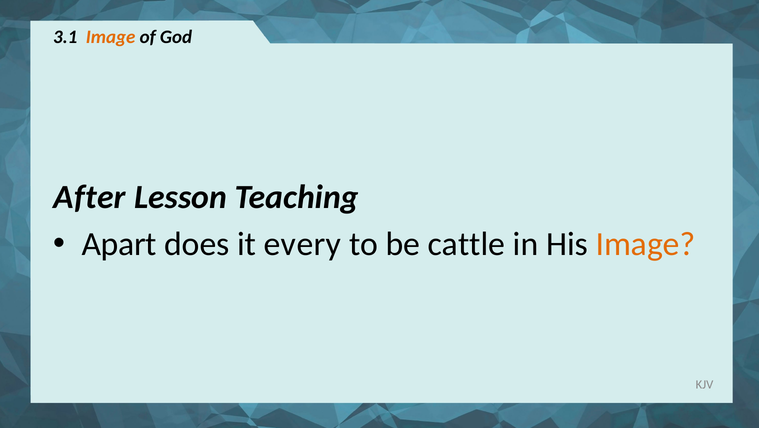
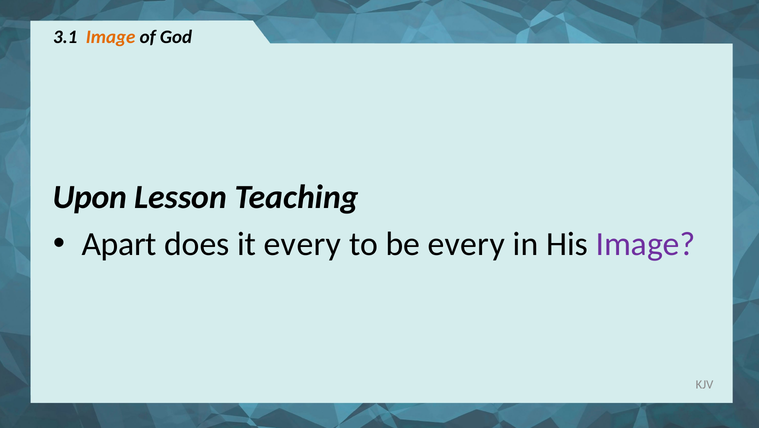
After: After -> Upon
be cattle: cattle -> every
Image at (645, 244) colour: orange -> purple
